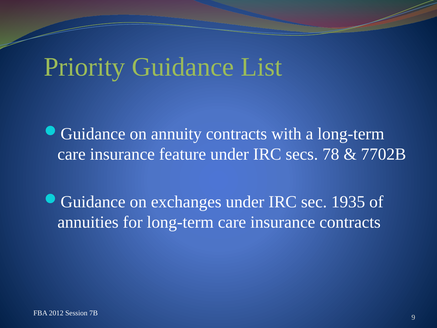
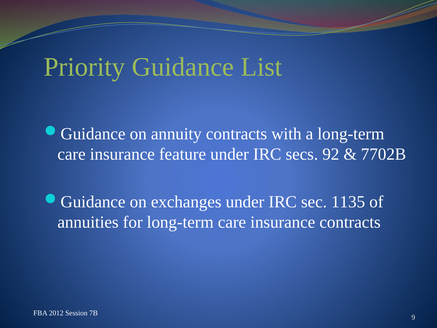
78: 78 -> 92
1935: 1935 -> 1135
